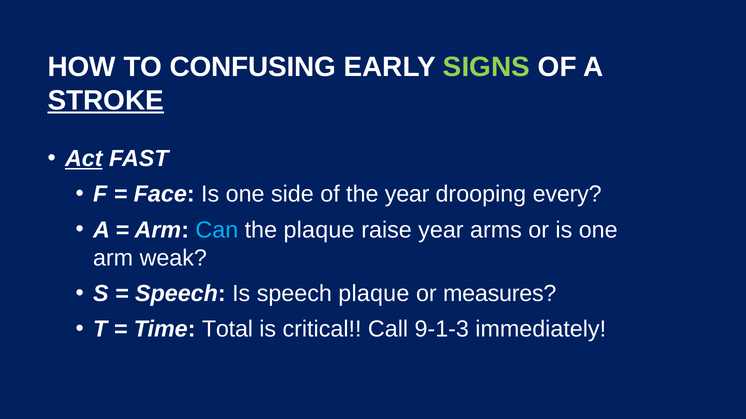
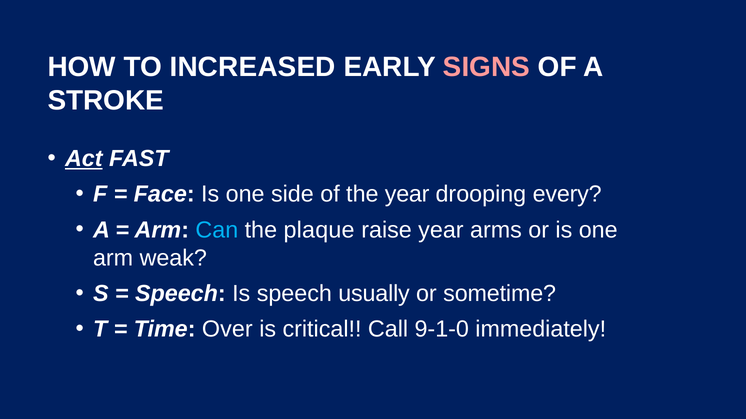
CONFUSING: CONFUSING -> INCREASED
SIGNS colour: light green -> pink
STROKE underline: present -> none
speech plaque: plaque -> usually
measures: measures -> sometime
Total: Total -> Over
9-1-3: 9-1-3 -> 9-1-0
